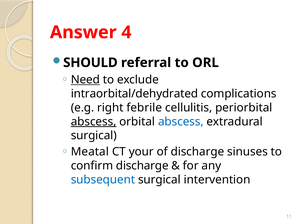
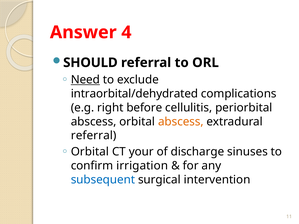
febrile: febrile -> before
abscess at (94, 122) underline: present -> none
abscess at (181, 122) colour: blue -> orange
surgical at (94, 136): surgical -> referral
Meatal at (90, 152): Meatal -> Orbital
confirm discharge: discharge -> irrigation
